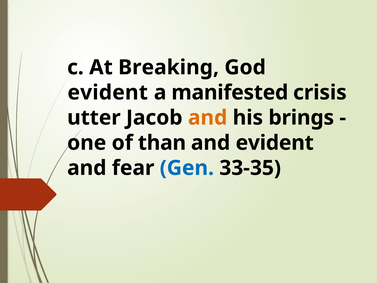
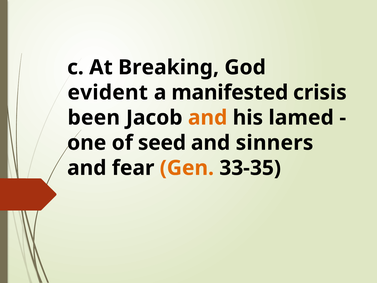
utter: utter -> been
brings: brings -> lamed
than: than -> seed
and evident: evident -> sinners
Gen colour: blue -> orange
